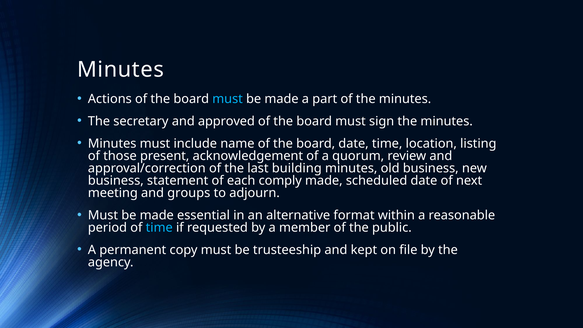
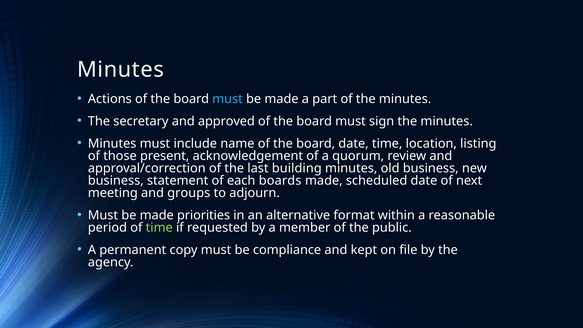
comply: comply -> boards
essential: essential -> priorities
time at (159, 228) colour: light blue -> light green
trusteeship: trusteeship -> compliance
